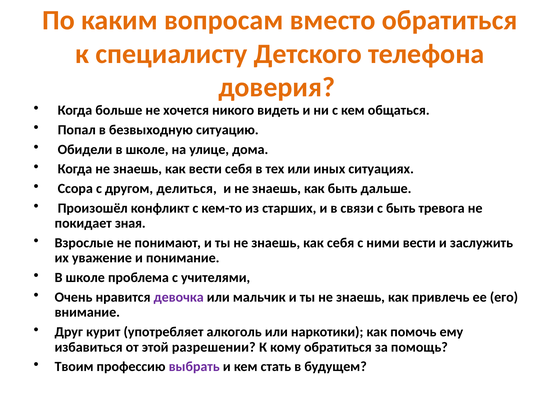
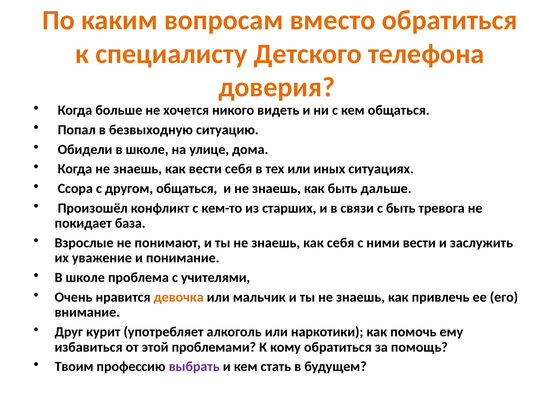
другом делиться: делиться -> общаться
зная: зная -> база
девочка colour: purple -> orange
разрешении: разрешении -> проблемами
